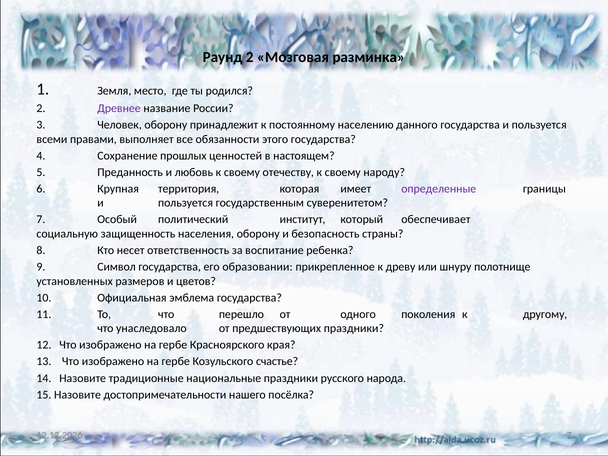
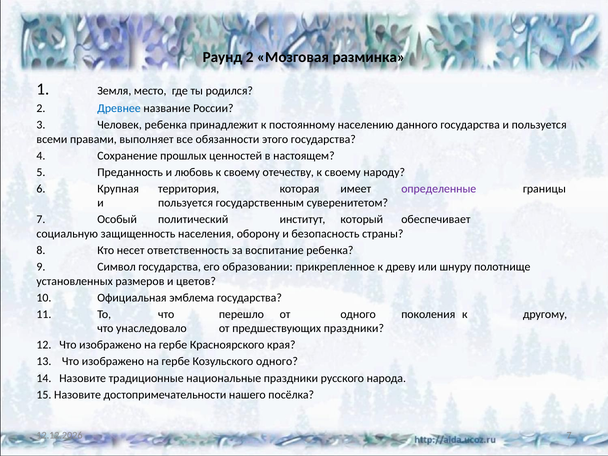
Древнее colour: purple -> blue
Человек оборону: оборону -> ребенка
Козульского счастье: счастье -> одного
